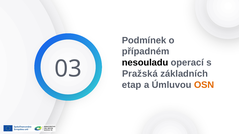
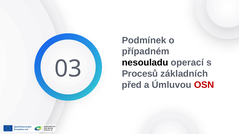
Pražská: Pražská -> Procesů
etap: etap -> před
OSN colour: orange -> red
